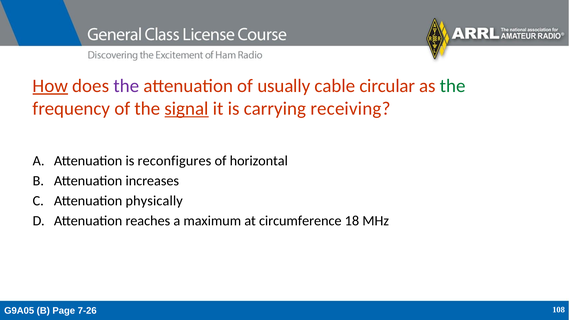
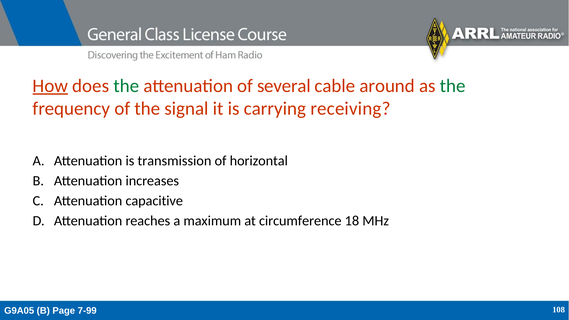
the at (126, 86) colour: purple -> green
usually: usually -> several
circular: circular -> around
signal underline: present -> none
reconfigures: reconfigures -> transmission
physically: physically -> capacitive
7-26: 7-26 -> 7-99
